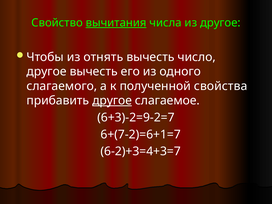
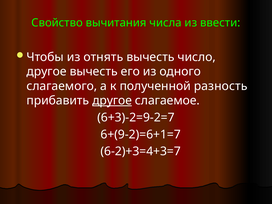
вычитания underline: present -> none
из другое: другое -> ввести
свойства: свойства -> разность
6+(7-2)=6+1=7: 6+(7-2)=6+1=7 -> 6+(9-2)=6+1=7
